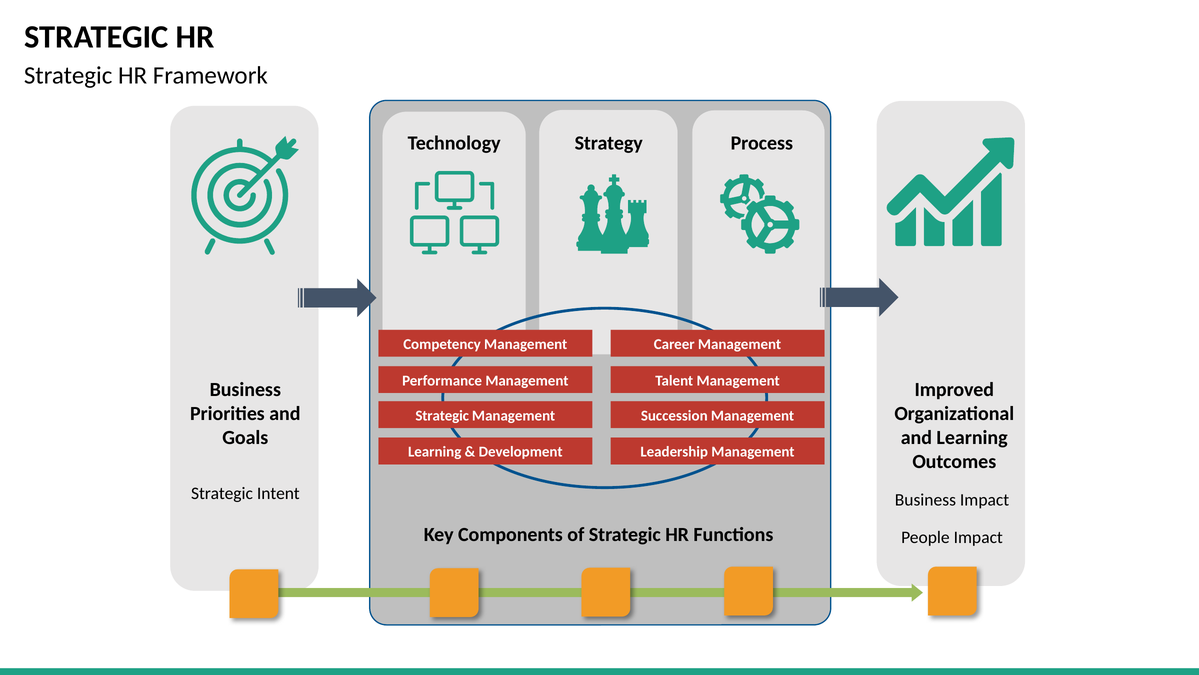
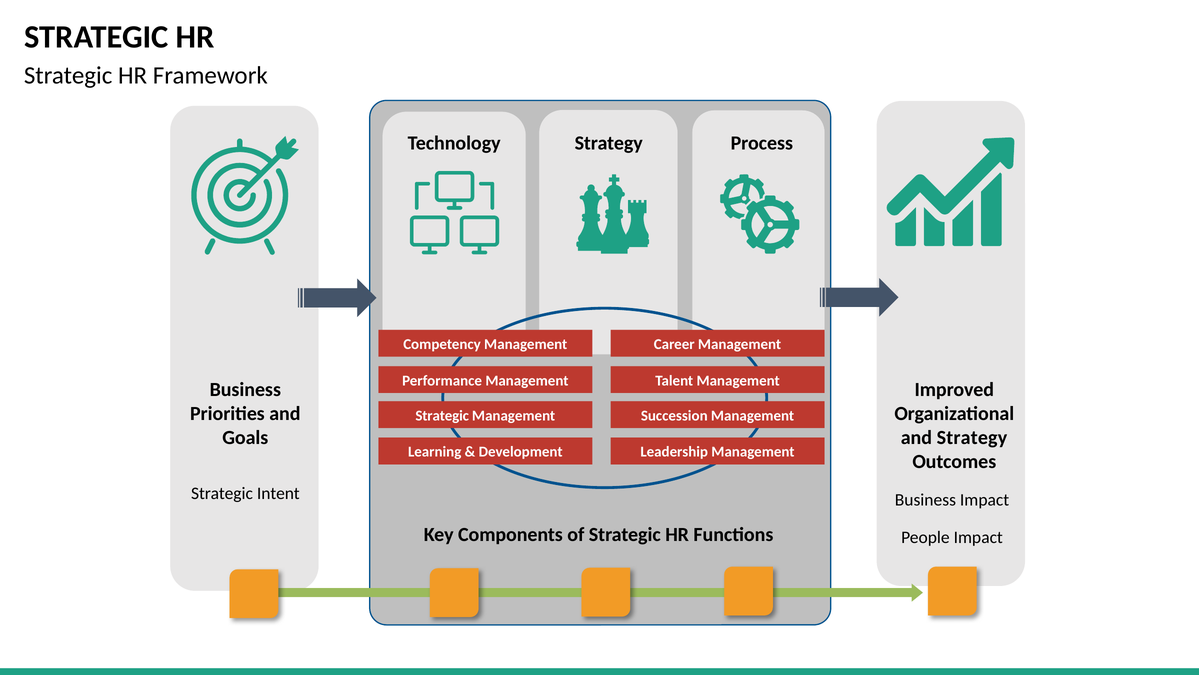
and Learning: Learning -> Strategy
